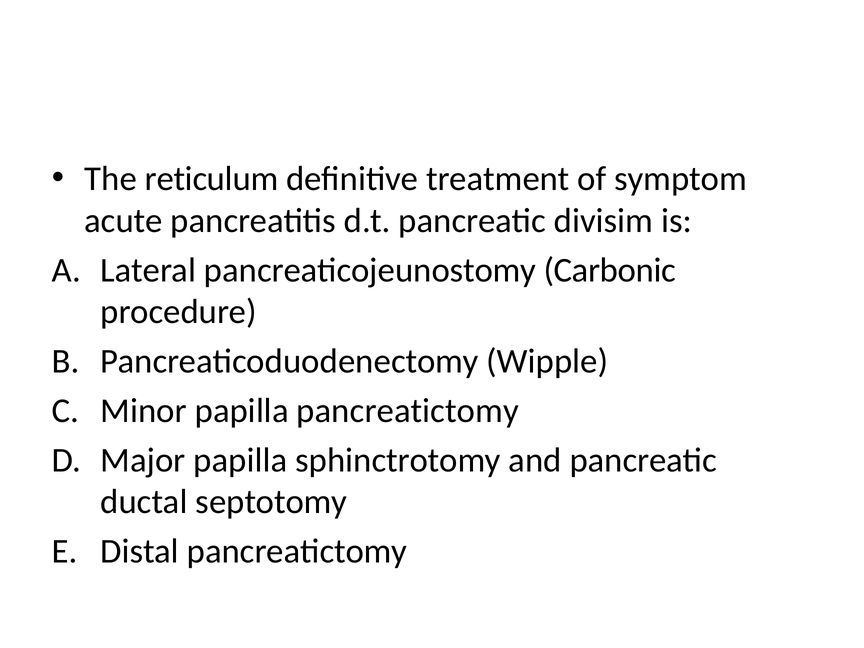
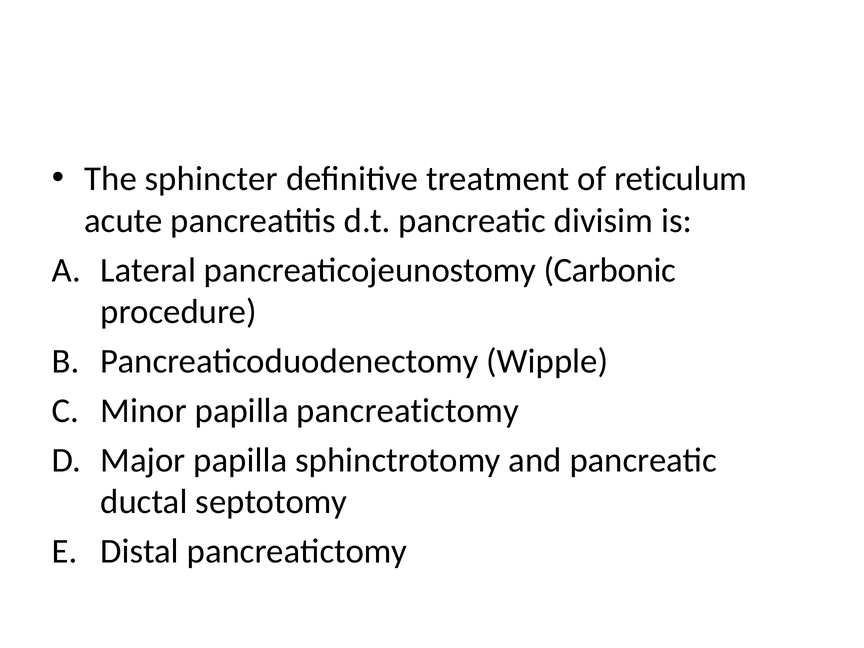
reticulum: reticulum -> sphincter
symptom: symptom -> reticulum
